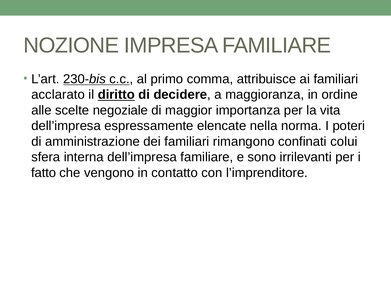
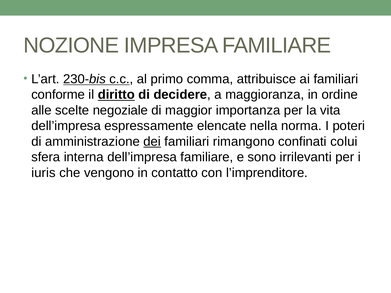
acclarato: acclarato -> conforme
dei underline: none -> present
fatto: fatto -> iuris
